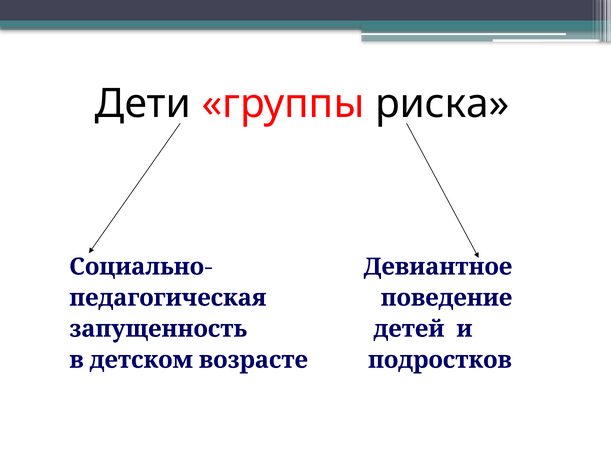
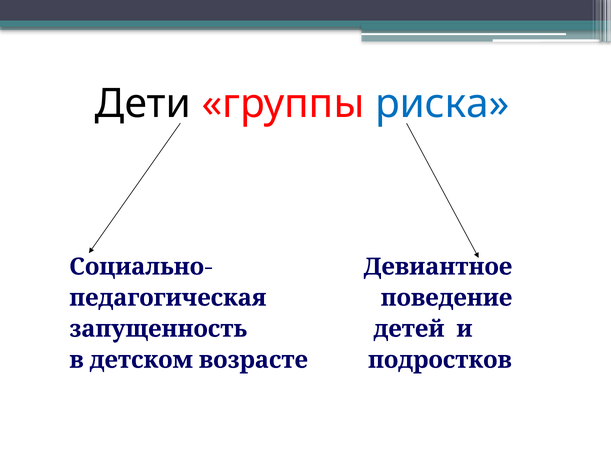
риска colour: black -> blue
